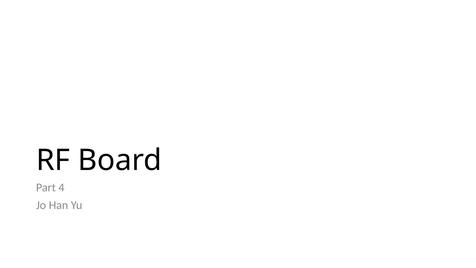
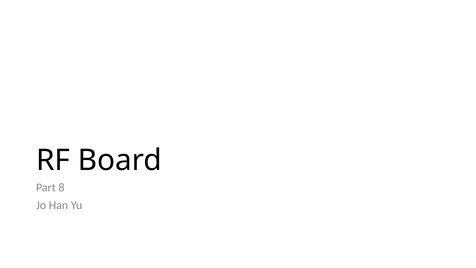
4: 4 -> 8
